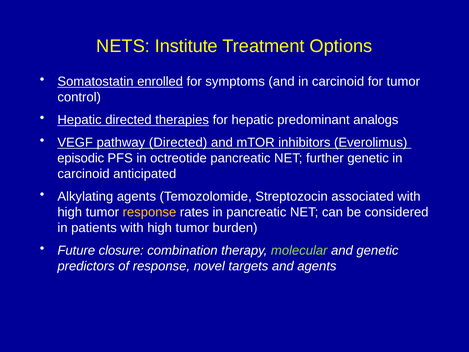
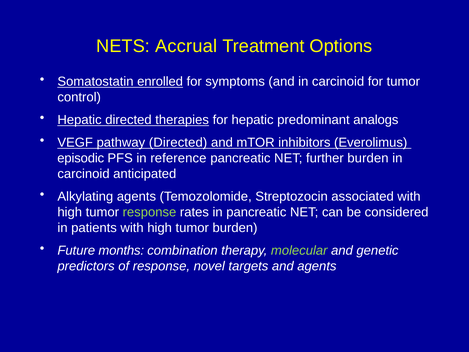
Institute: Institute -> Accrual
octreotide: octreotide -> reference
further genetic: genetic -> burden
response at (149, 212) colour: yellow -> light green
closure: closure -> months
